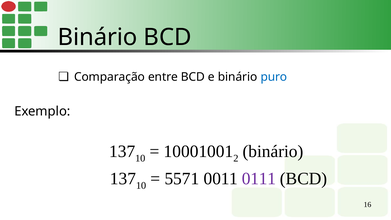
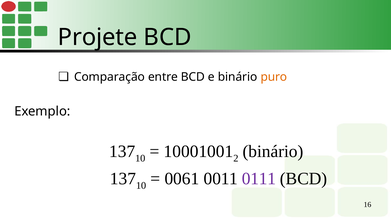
Binário at (98, 37): Binário -> Projete
puro colour: blue -> orange
5571: 5571 -> 0061
